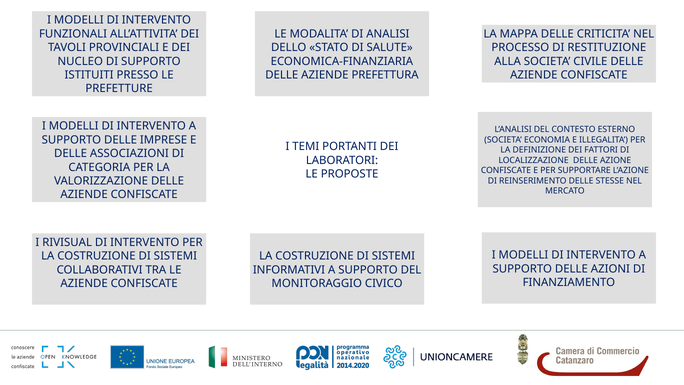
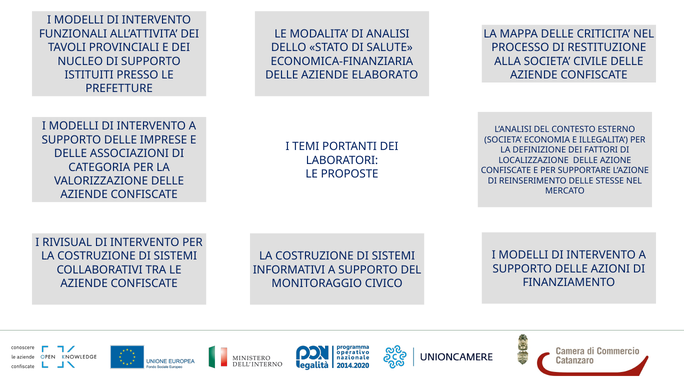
PREFETTURA: PREFETTURA -> ELABORATO
